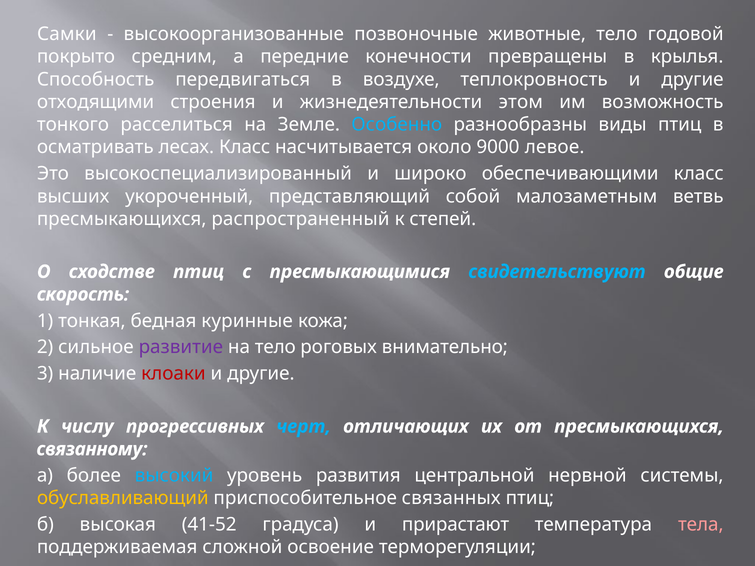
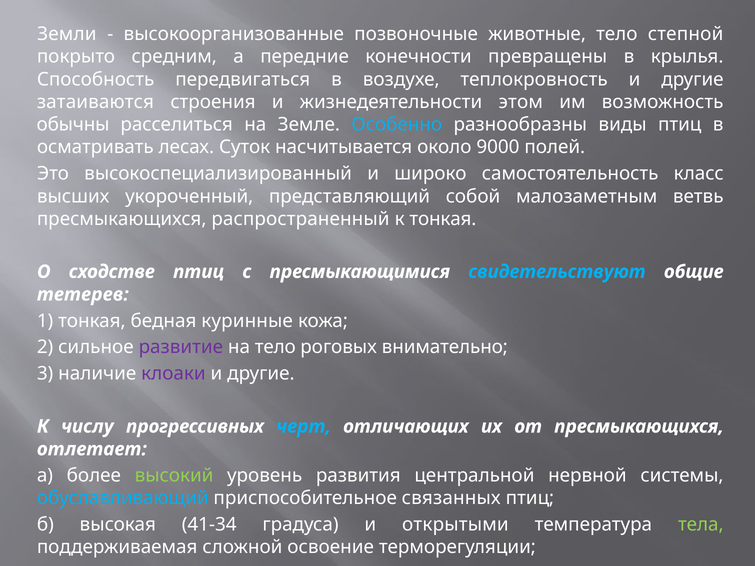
Самки: Самки -> Земли
годовой: годовой -> степной
отходящими: отходящими -> затаиваются
тонкого: тонкого -> обычны
лесах Класс: Класс -> Суток
левое: левое -> полей
обеспечивающими: обеспечивающими -> самостоятельность
к степей: степей -> тонкая
скорость: скорость -> тетерев
клоаки colour: red -> purple
связанному: связанному -> отлетает
высокий colour: light blue -> light green
обуславливающий colour: yellow -> light blue
41-52: 41-52 -> 41-34
прирастают: прирастают -> открытыми
тела colour: pink -> light green
